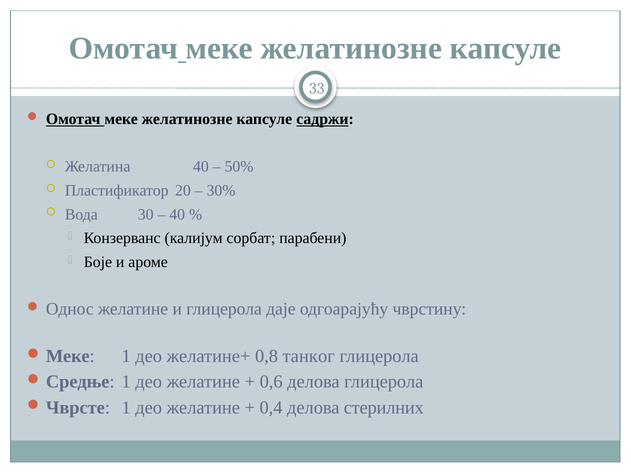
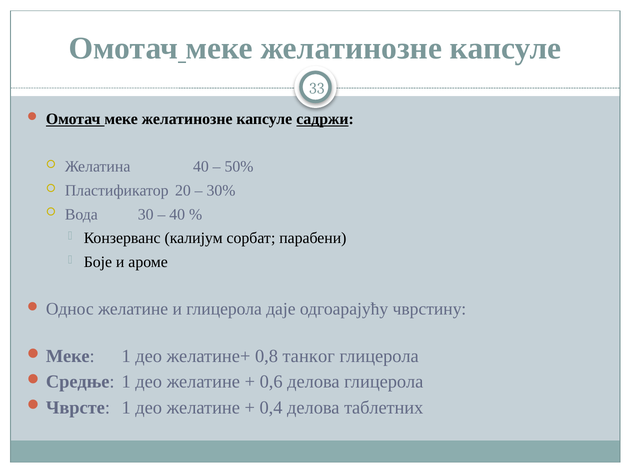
стерилних: стерилних -> таблетних
